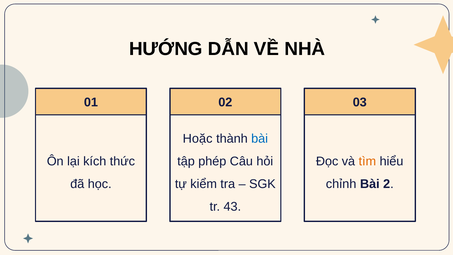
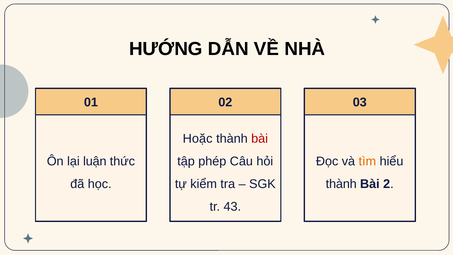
bài at (260, 139) colour: blue -> red
kích: kích -> luận
chỉnh at (341, 184): chỉnh -> thành
